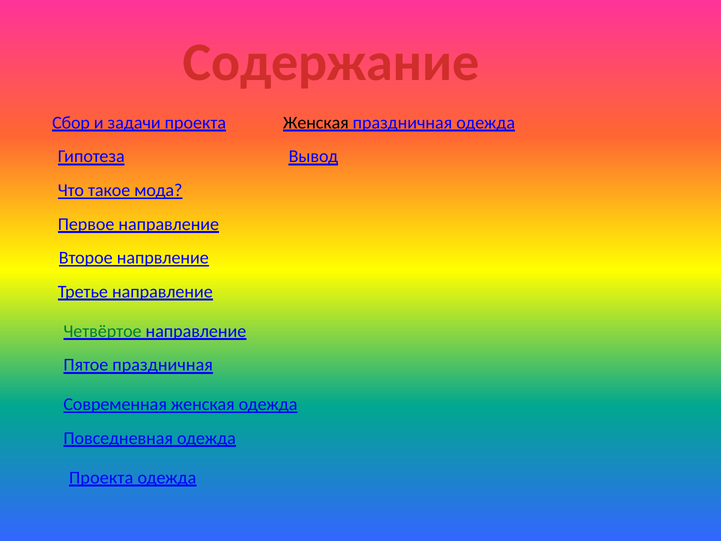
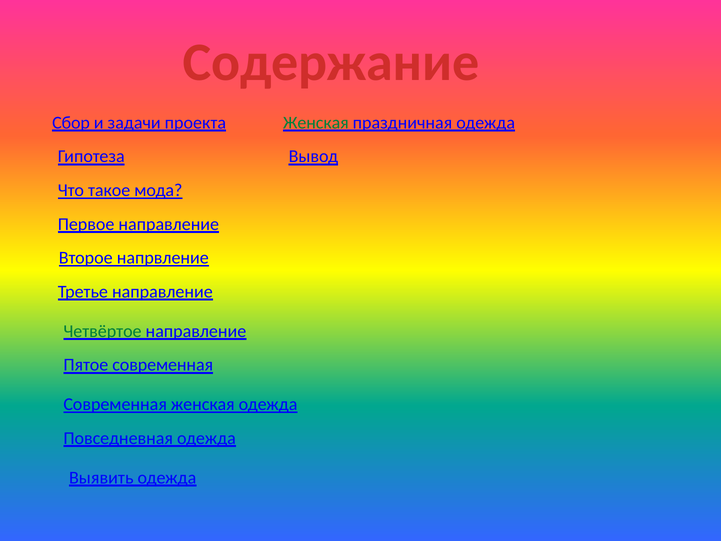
Женская at (316, 123) colour: black -> green
Пятое праздничная: праздничная -> современная
Проекта at (101, 478): Проекта -> Выявить
